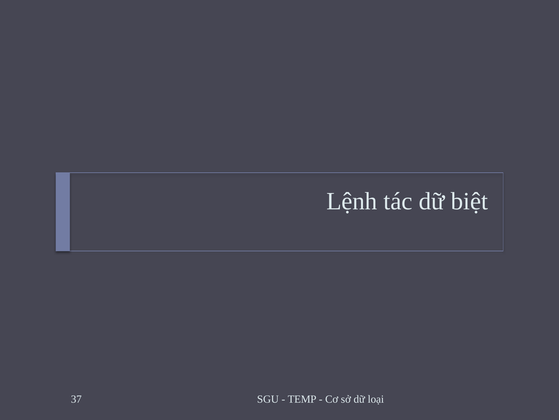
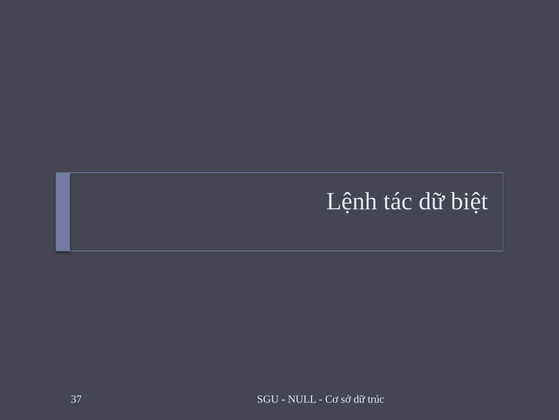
TEMP: TEMP -> NULL
loại: loại -> trúc
